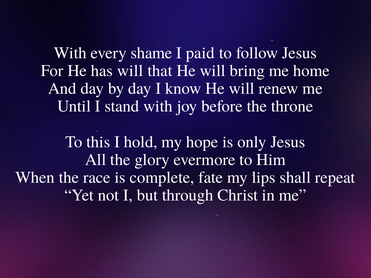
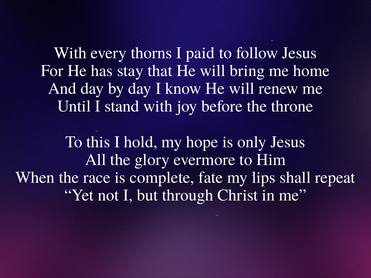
shame: shame -> thorns
has will: will -> stay
